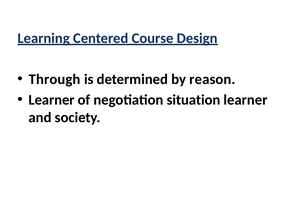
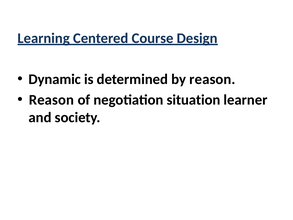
Through: Through -> Dynamic
Learner at (52, 100): Learner -> Reason
